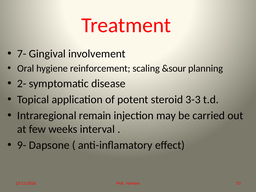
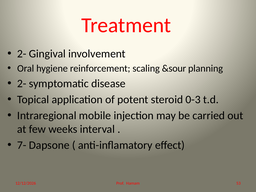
7- at (22, 54): 7- -> 2-
3-3: 3-3 -> 0-3
remain: remain -> mobile
9-: 9- -> 7-
